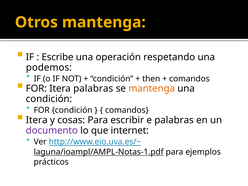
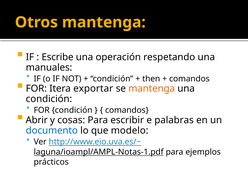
podemos: podemos -> manuales
Itera palabras: palabras -> exportar
Itera at (37, 120): Itera -> Abrir
documento colour: purple -> blue
internet: internet -> modelo
